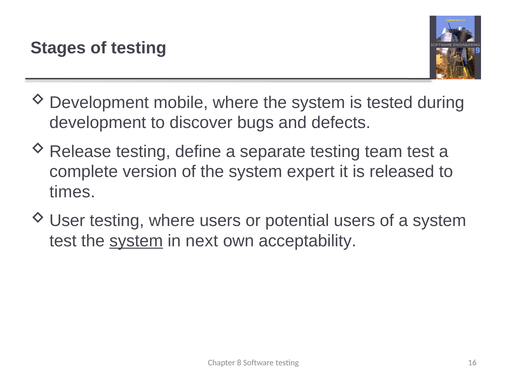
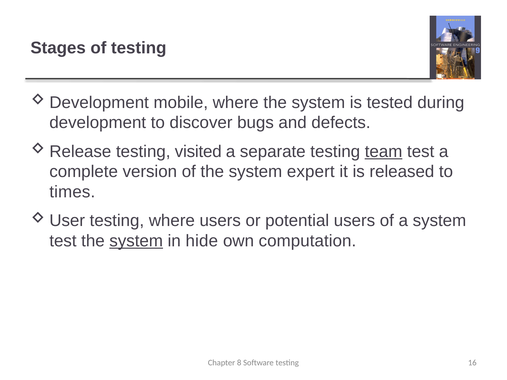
define: define -> visited
team underline: none -> present
next: next -> hide
acceptability: acceptability -> computation
